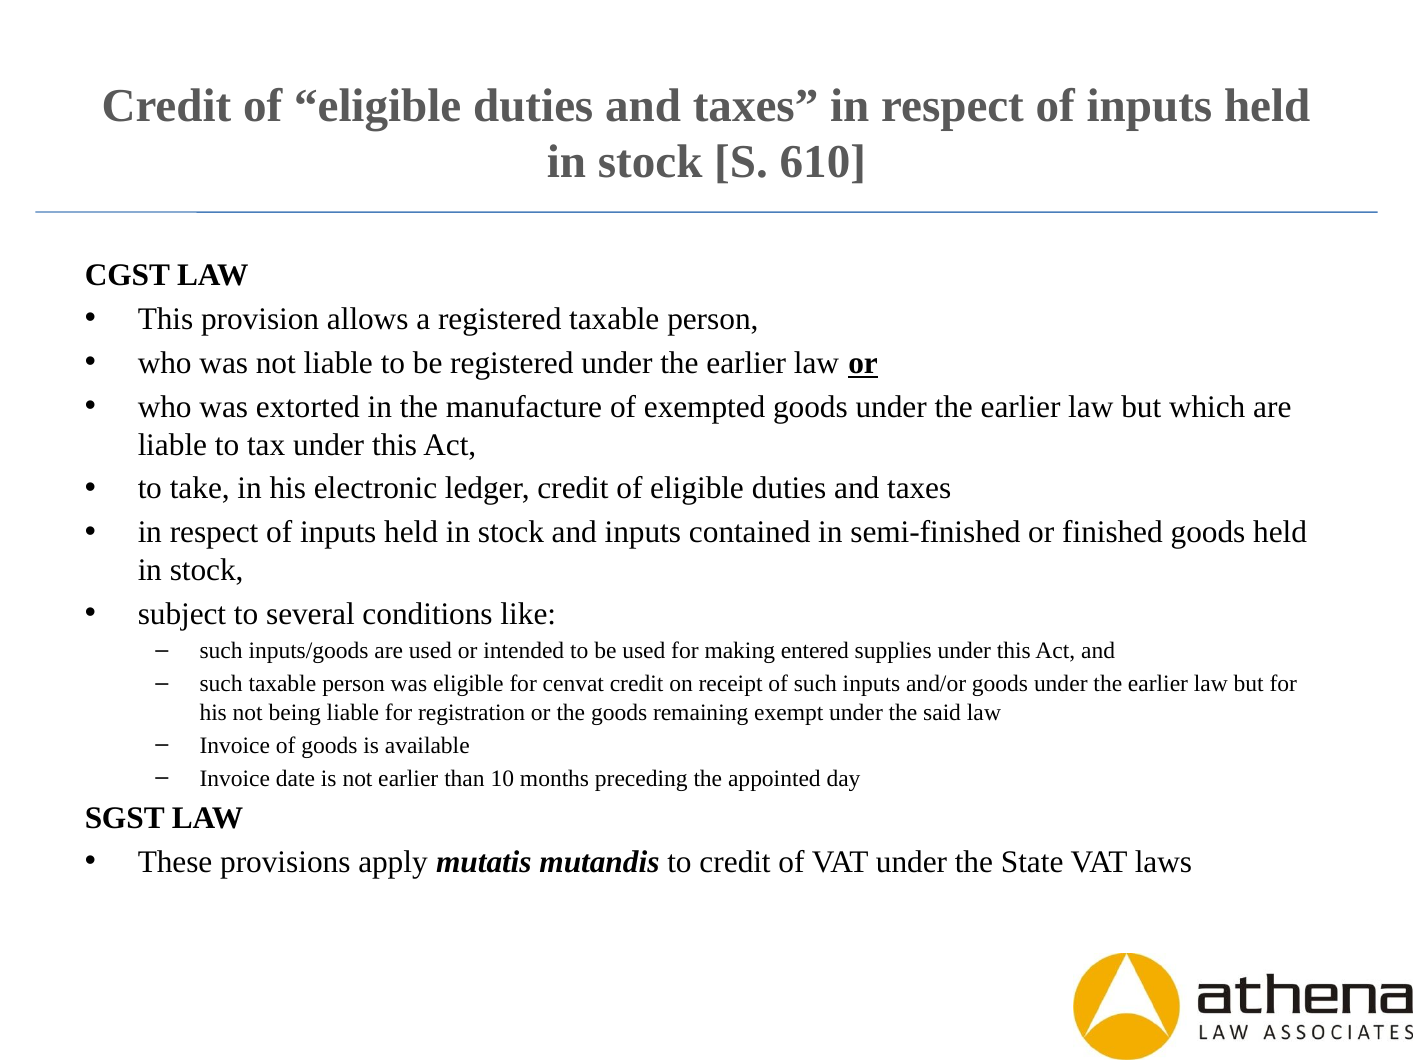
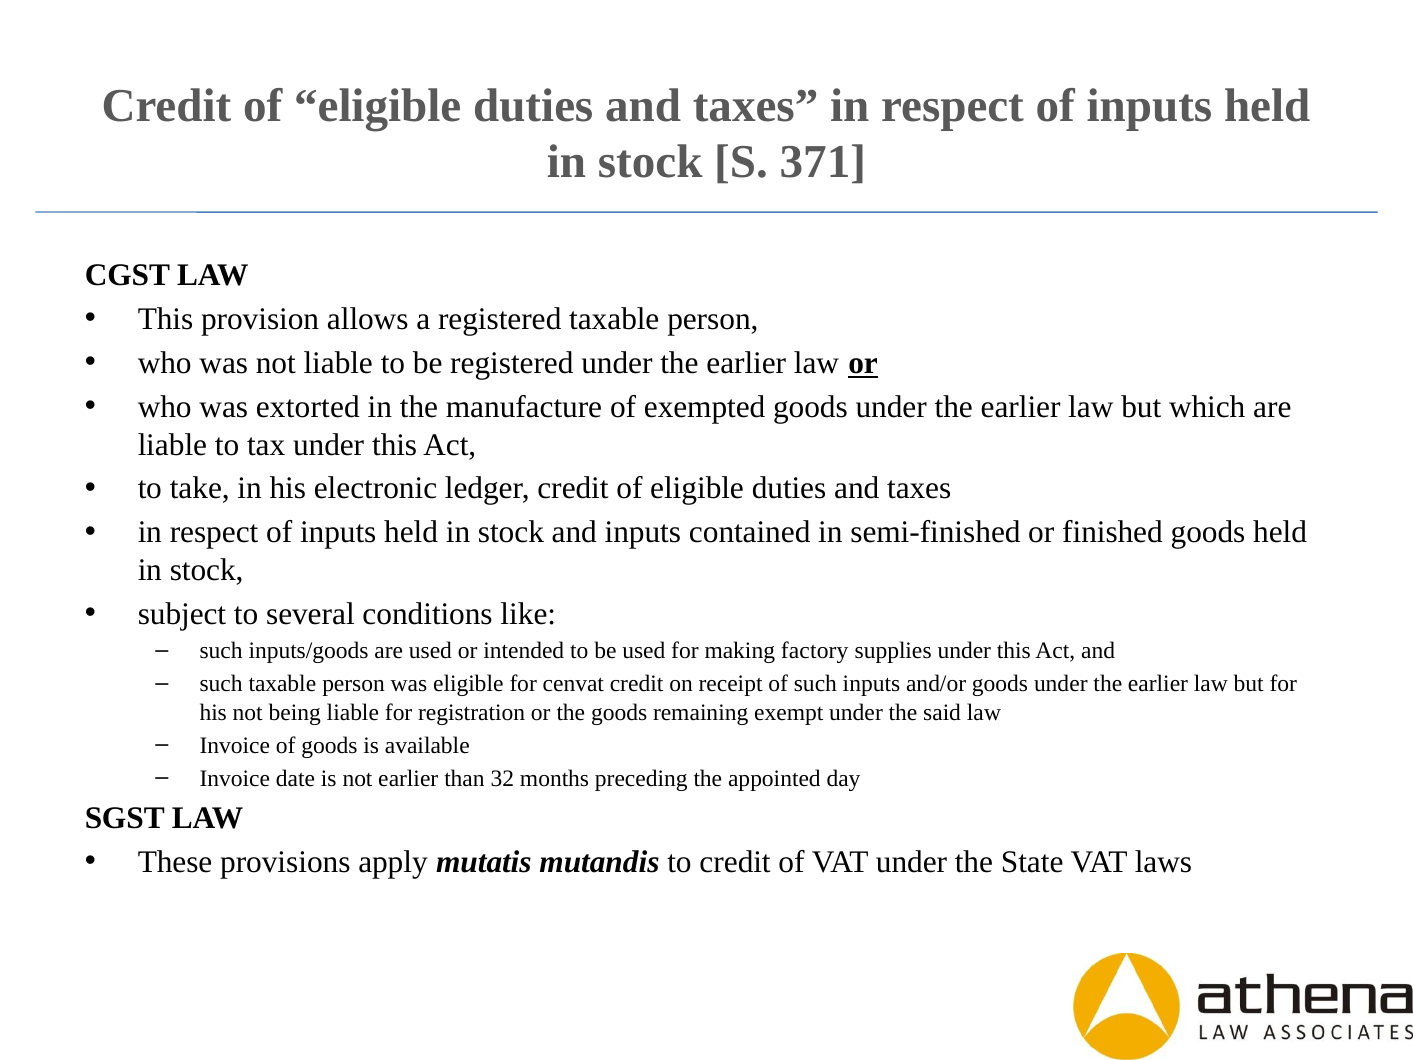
610: 610 -> 371
entered: entered -> factory
10: 10 -> 32
